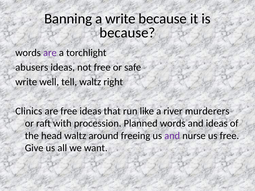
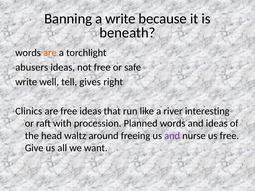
because at (127, 33): because -> beneath
are at (50, 53) colour: purple -> orange
tell waltz: waltz -> gives
murderers: murderers -> interesting
